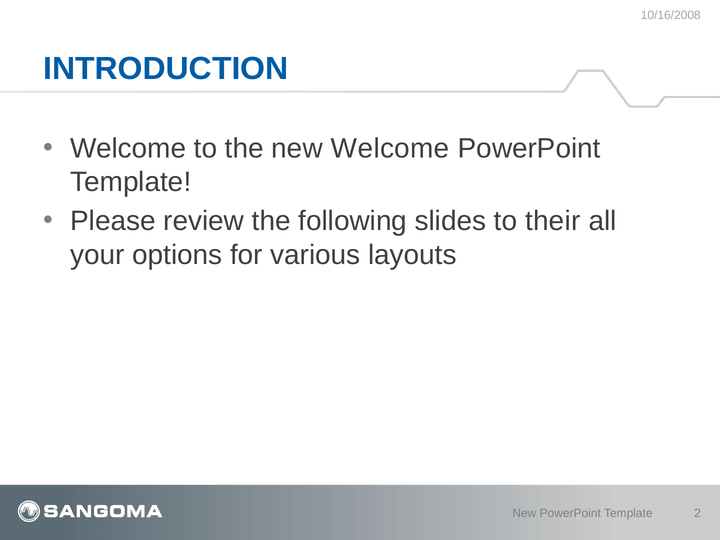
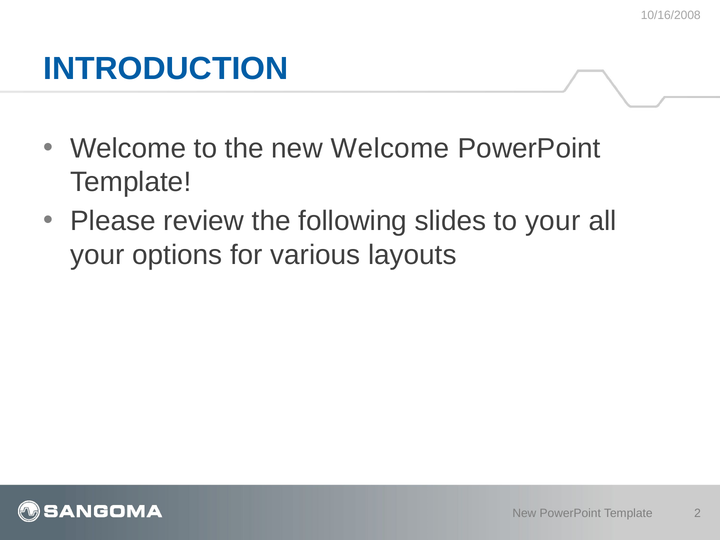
to their: their -> your
